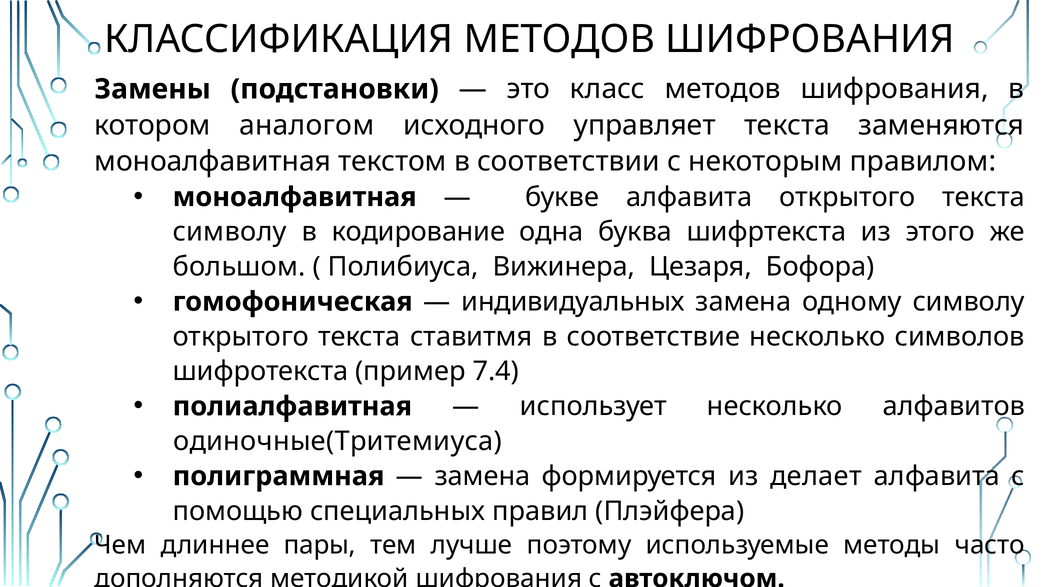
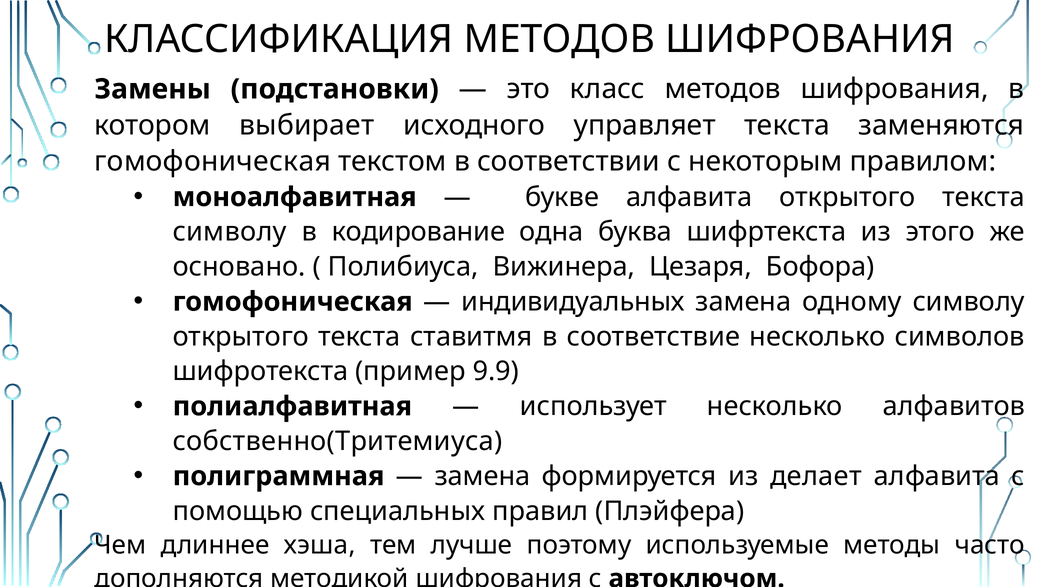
аналогом: аналогом -> выбирает
моноалфавитная at (213, 162): моноалфавитная -> гомофоническая
большом: большом -> основано
7.4: 7.4 -> 9.9
одиночные(Тритемиуса: одиночные(Тритемиуса -> собственно(Тритемиуса
пары: пары -> хэша
